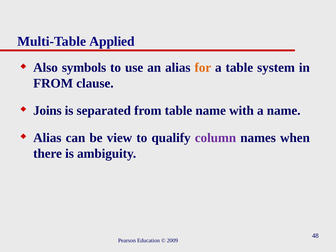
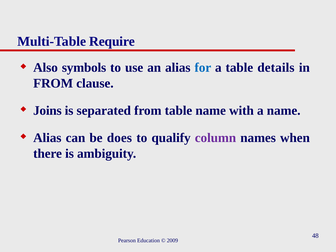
Applied: Applied -> Require
for colour: orange -> blue
system: system -> details
view: view -> does
